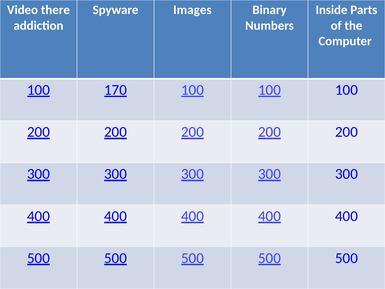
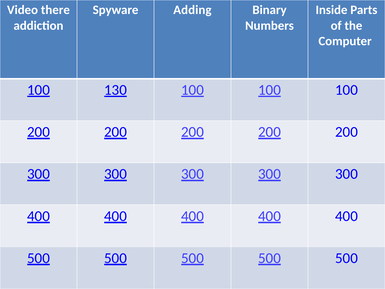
Images: Images -> Adding
170: 170 -> 130
